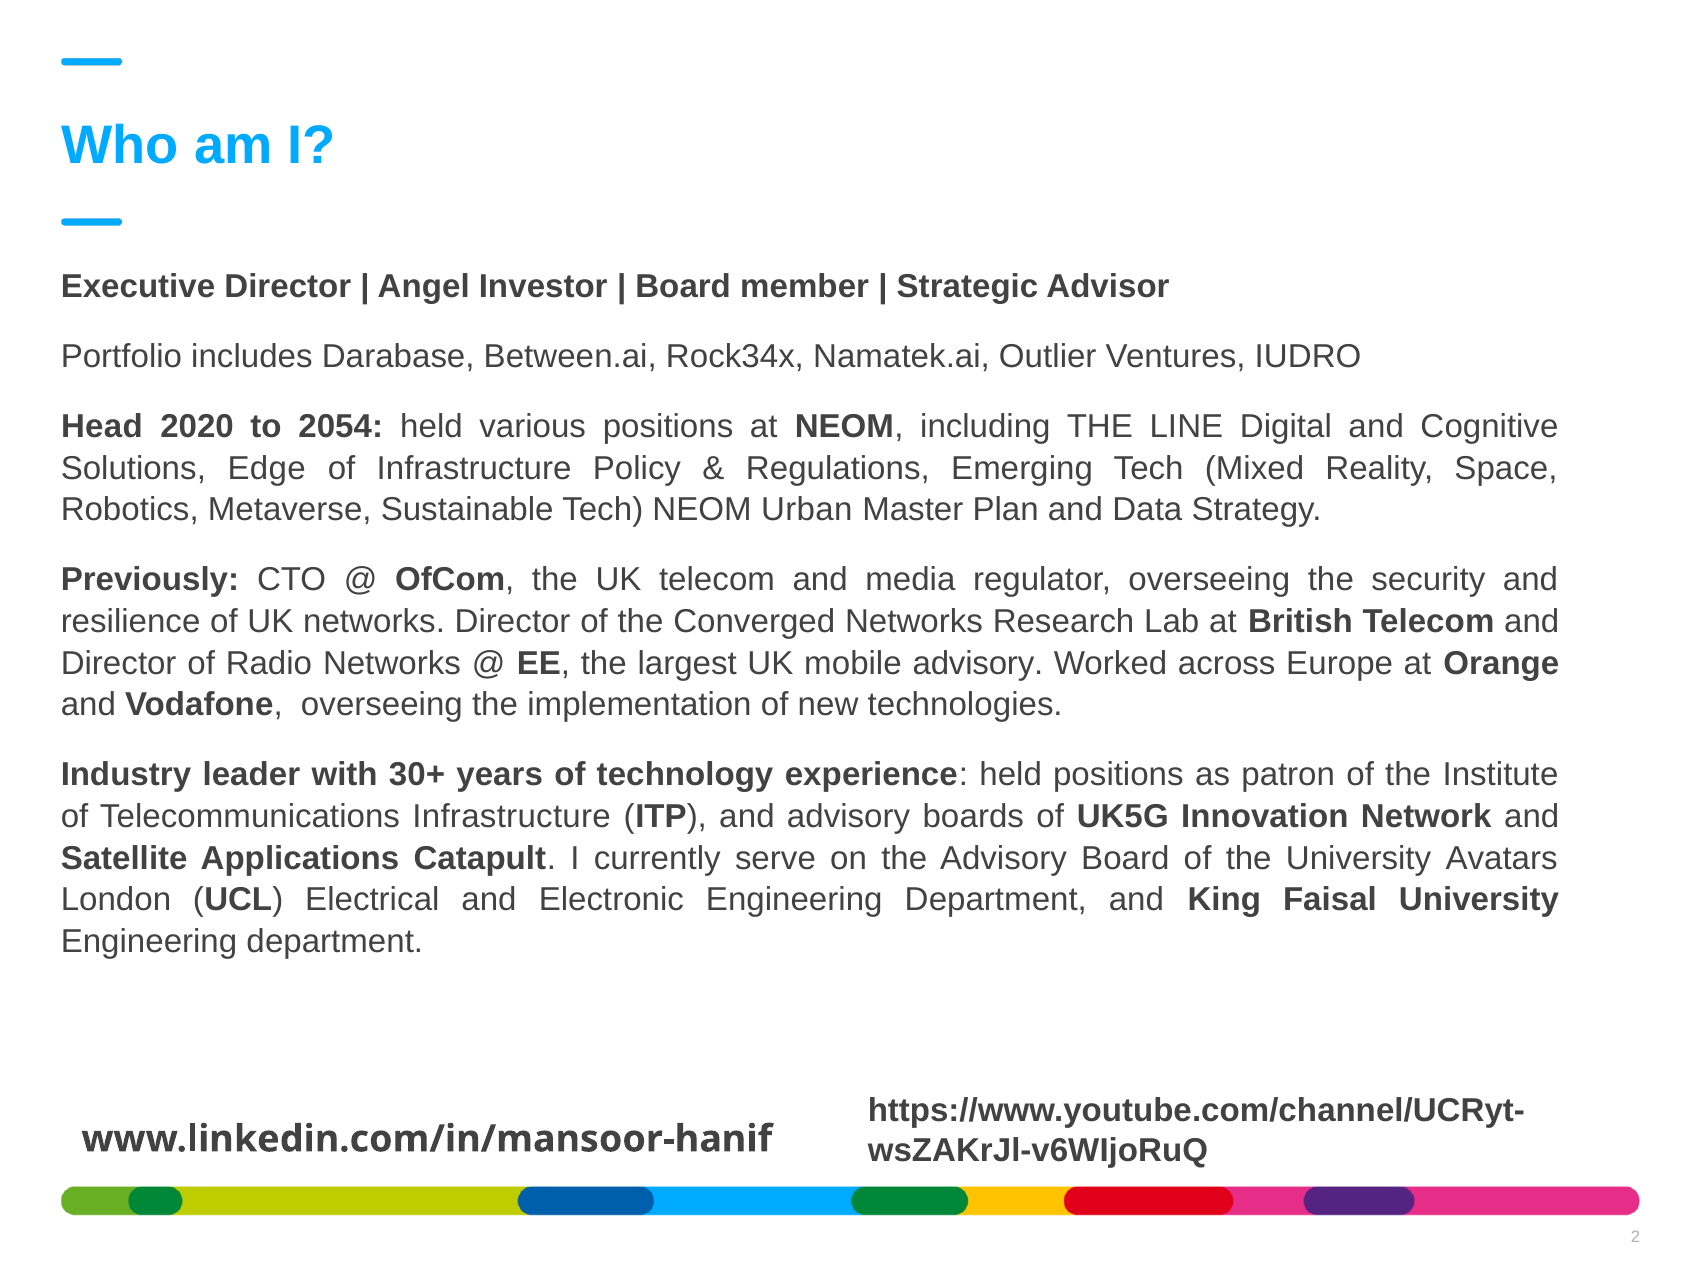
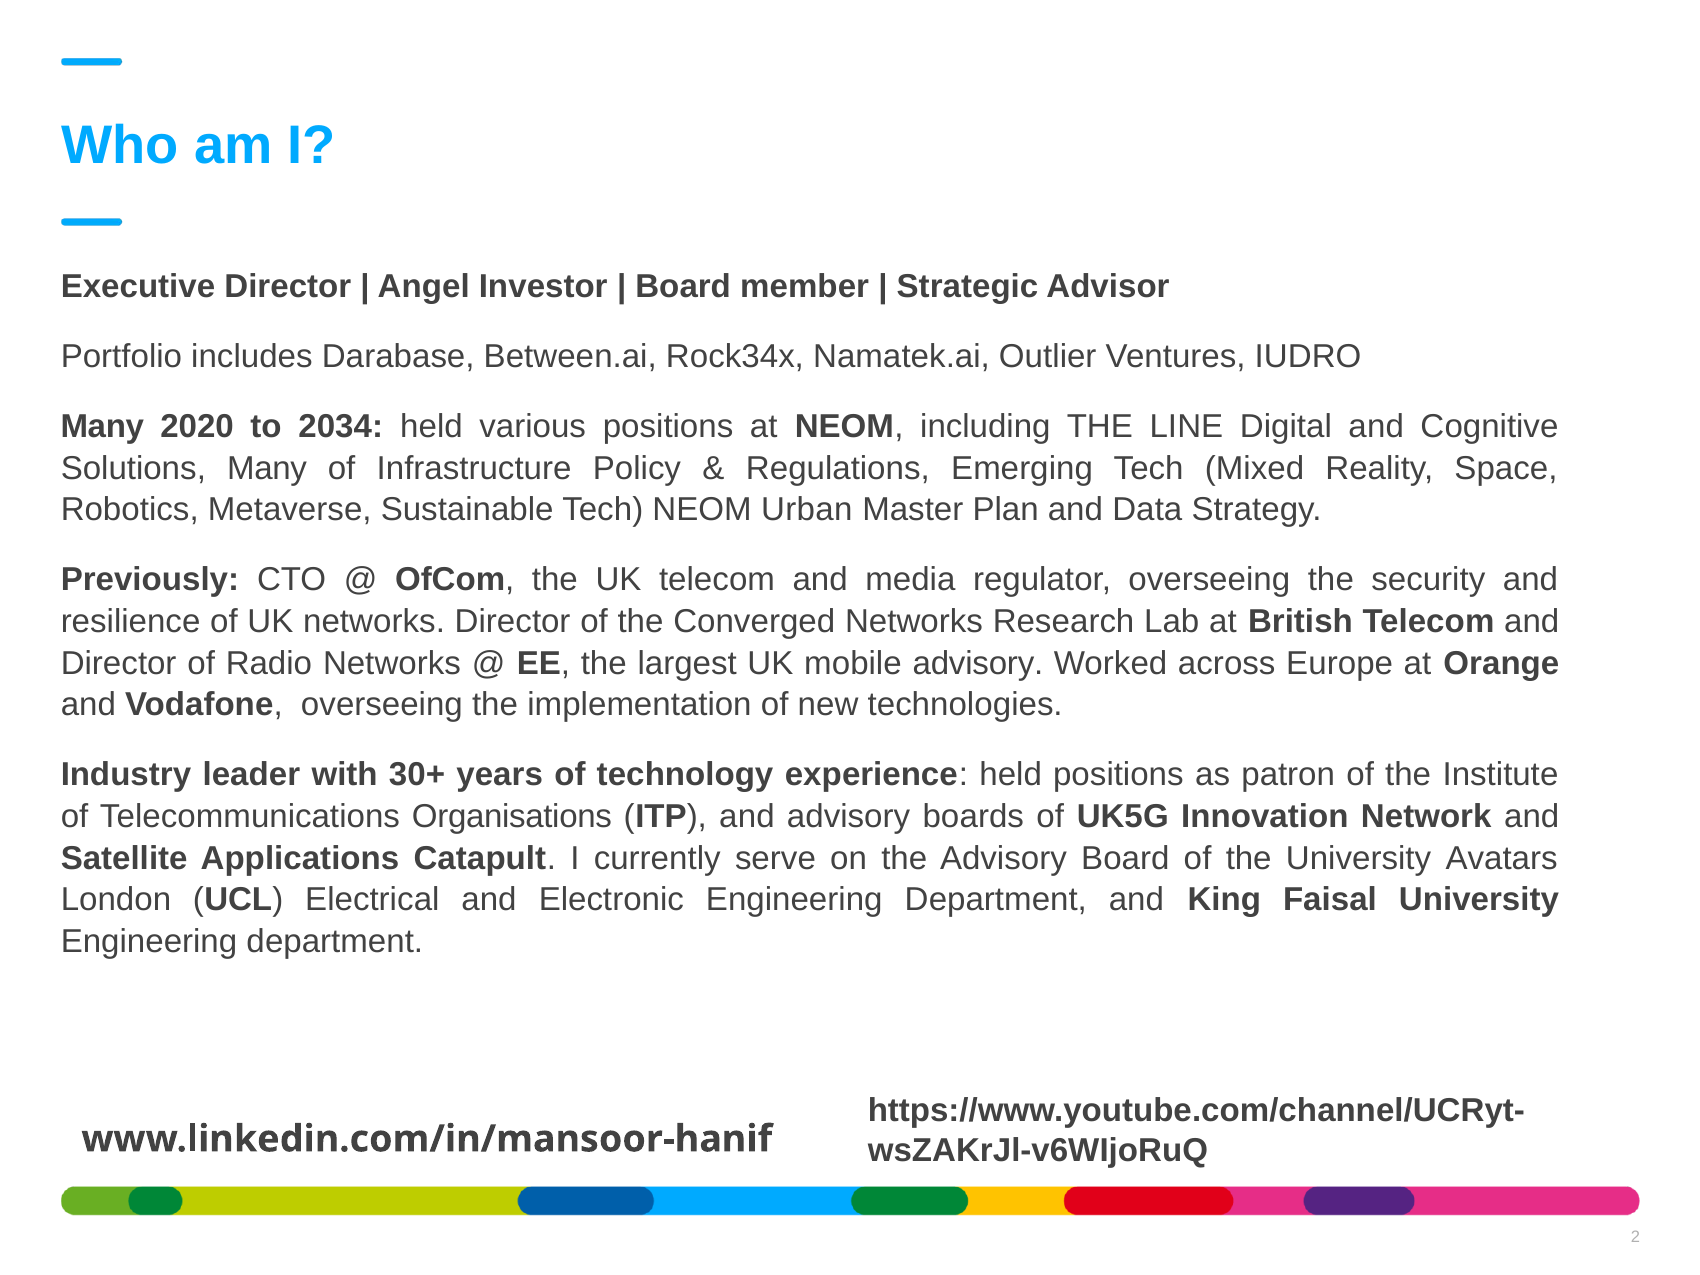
Head at (102, 427): Head -> Many
2054: 2054 -> 2034
Solutions Edge: Edge -> Many
Telecommunications Infrastructure: Infrastructure -> Organisations
